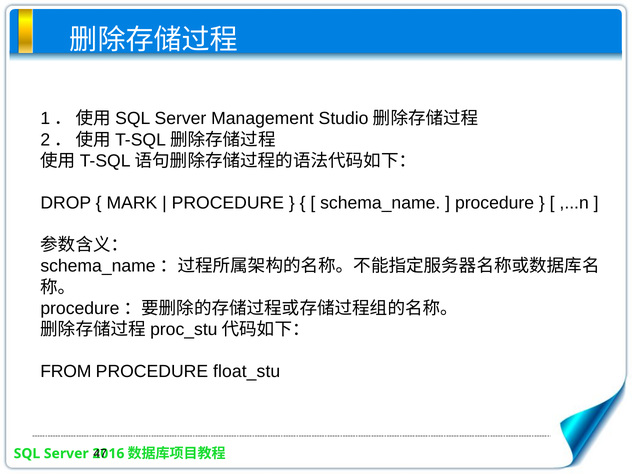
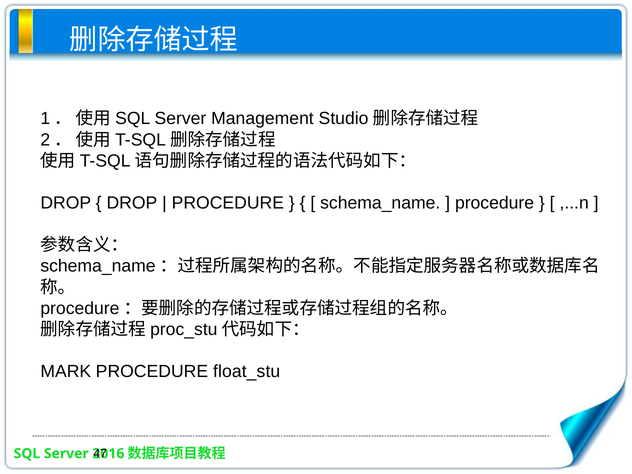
MARK at (132, 203): MARK -> DROP
FROM: FROM -> MARK
